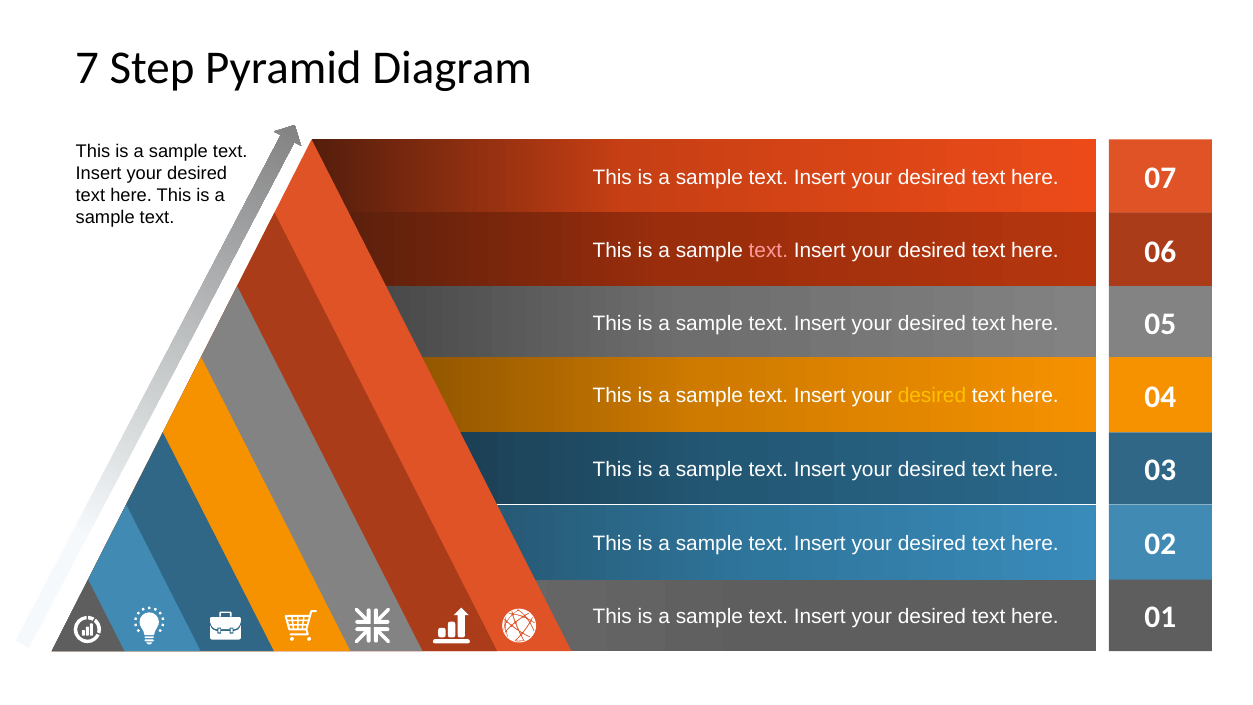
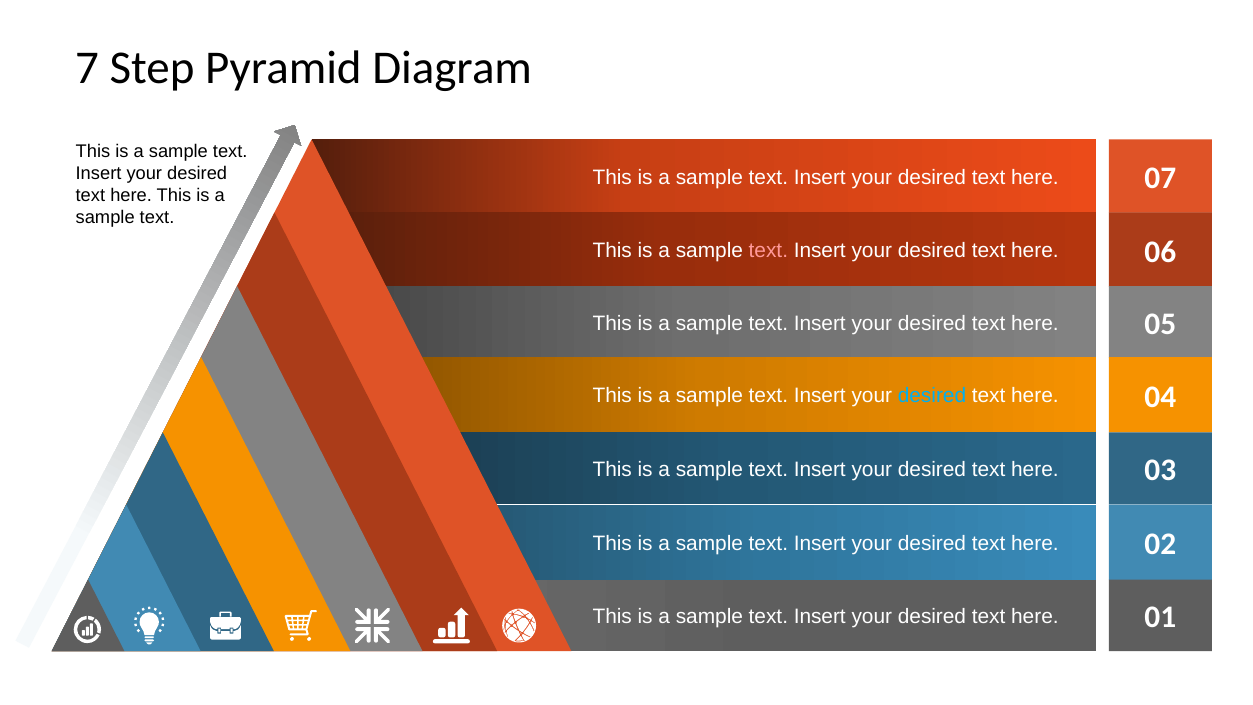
desired at (932, 396) colour: yellow -> light blue
